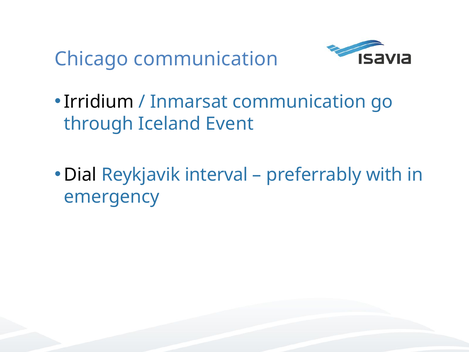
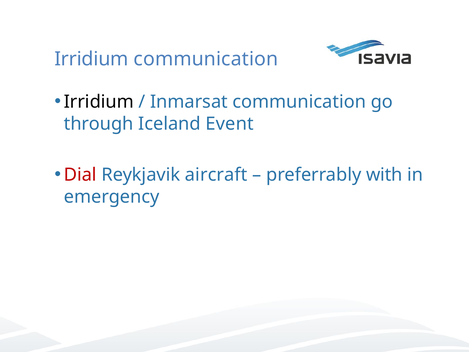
Chicago at (91, 59): Chicago -> Irridium
Dial colour: black -> red
interval: interval -> aircraft
